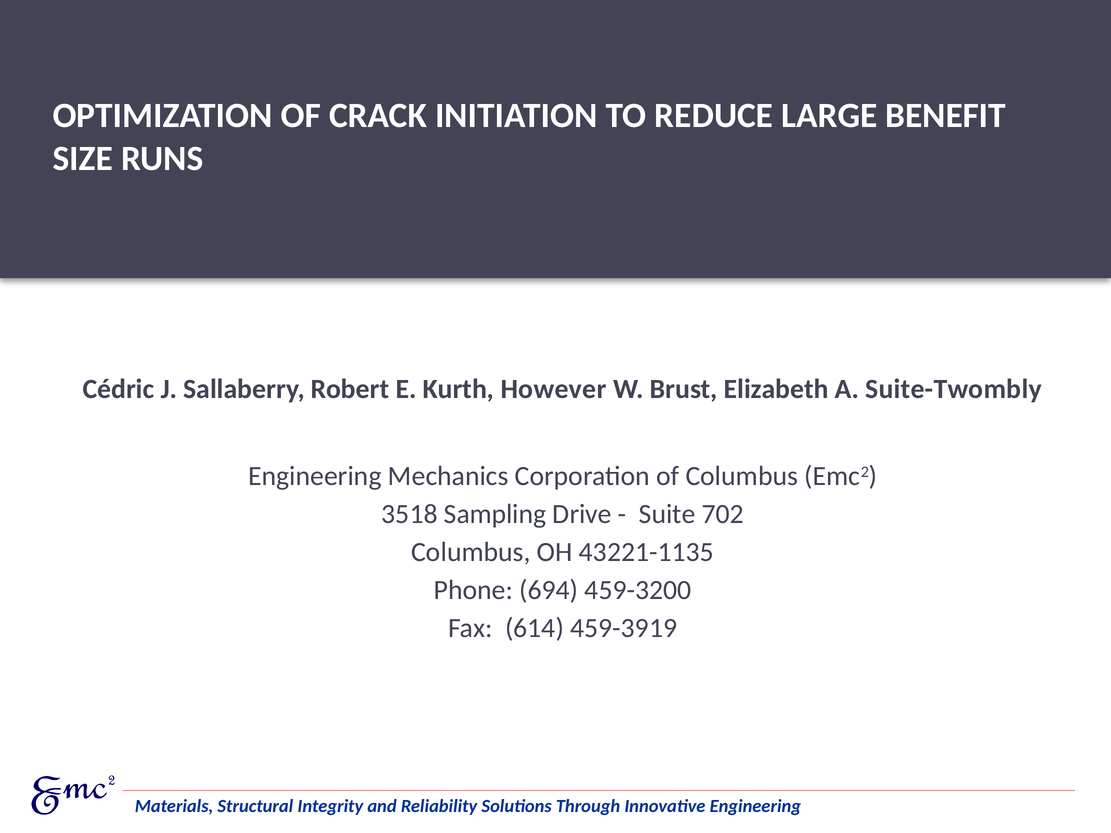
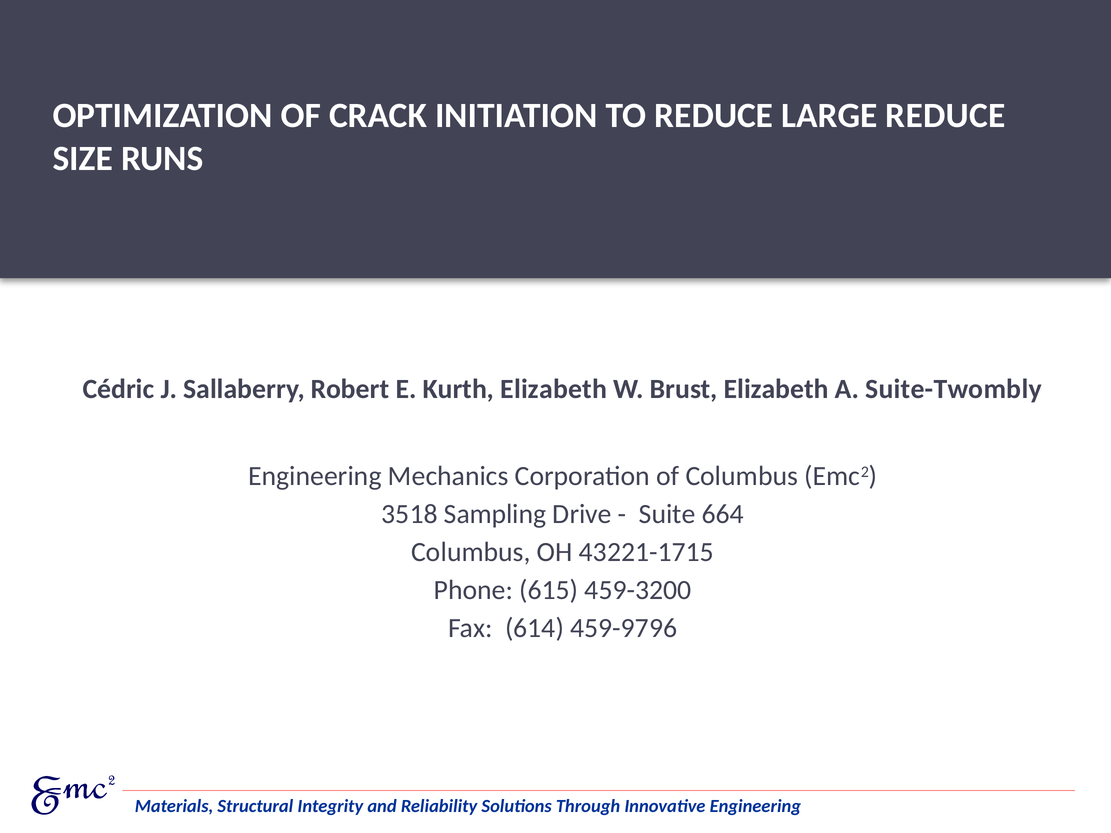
LARGE BENEFIT: BENEFIT -> REDUCE
Kurth However: However -> Elizabeth
702: 702 -> 664
43221-1135: 43221-1135 -> 43221-1715
694: 694 -> 615
459-3919: 459-3919 -> 459-9796
